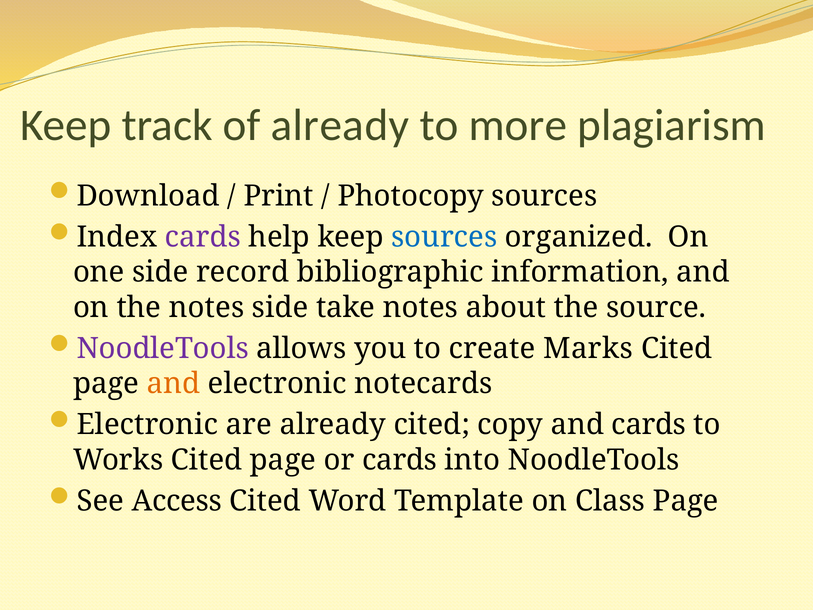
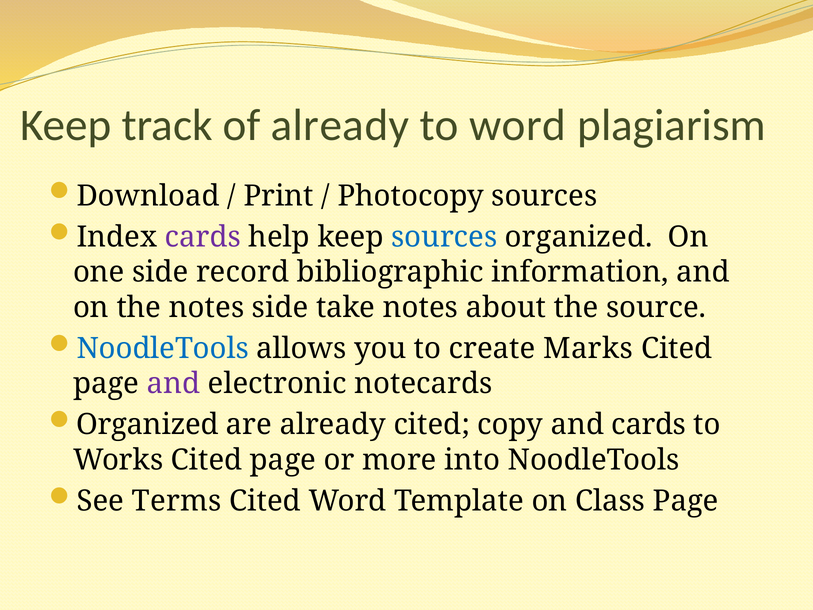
to more: more -> word
NoodleTools at (163, 348) colour: purple -> blue
and at (173, 384) colour: orange -> purple
Electronic at (147, 425): Electronic -> Organized
or cards: cards -> more
Access: Access -> Terms
